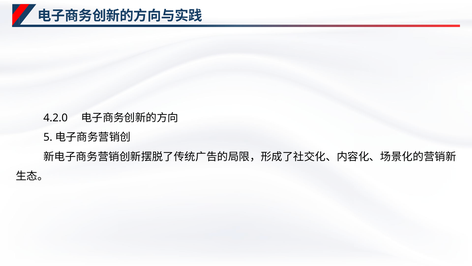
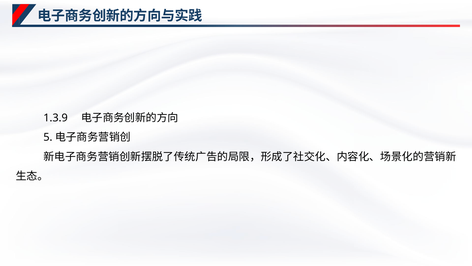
4.2.0: 4.2.0 -> 1.3.9
